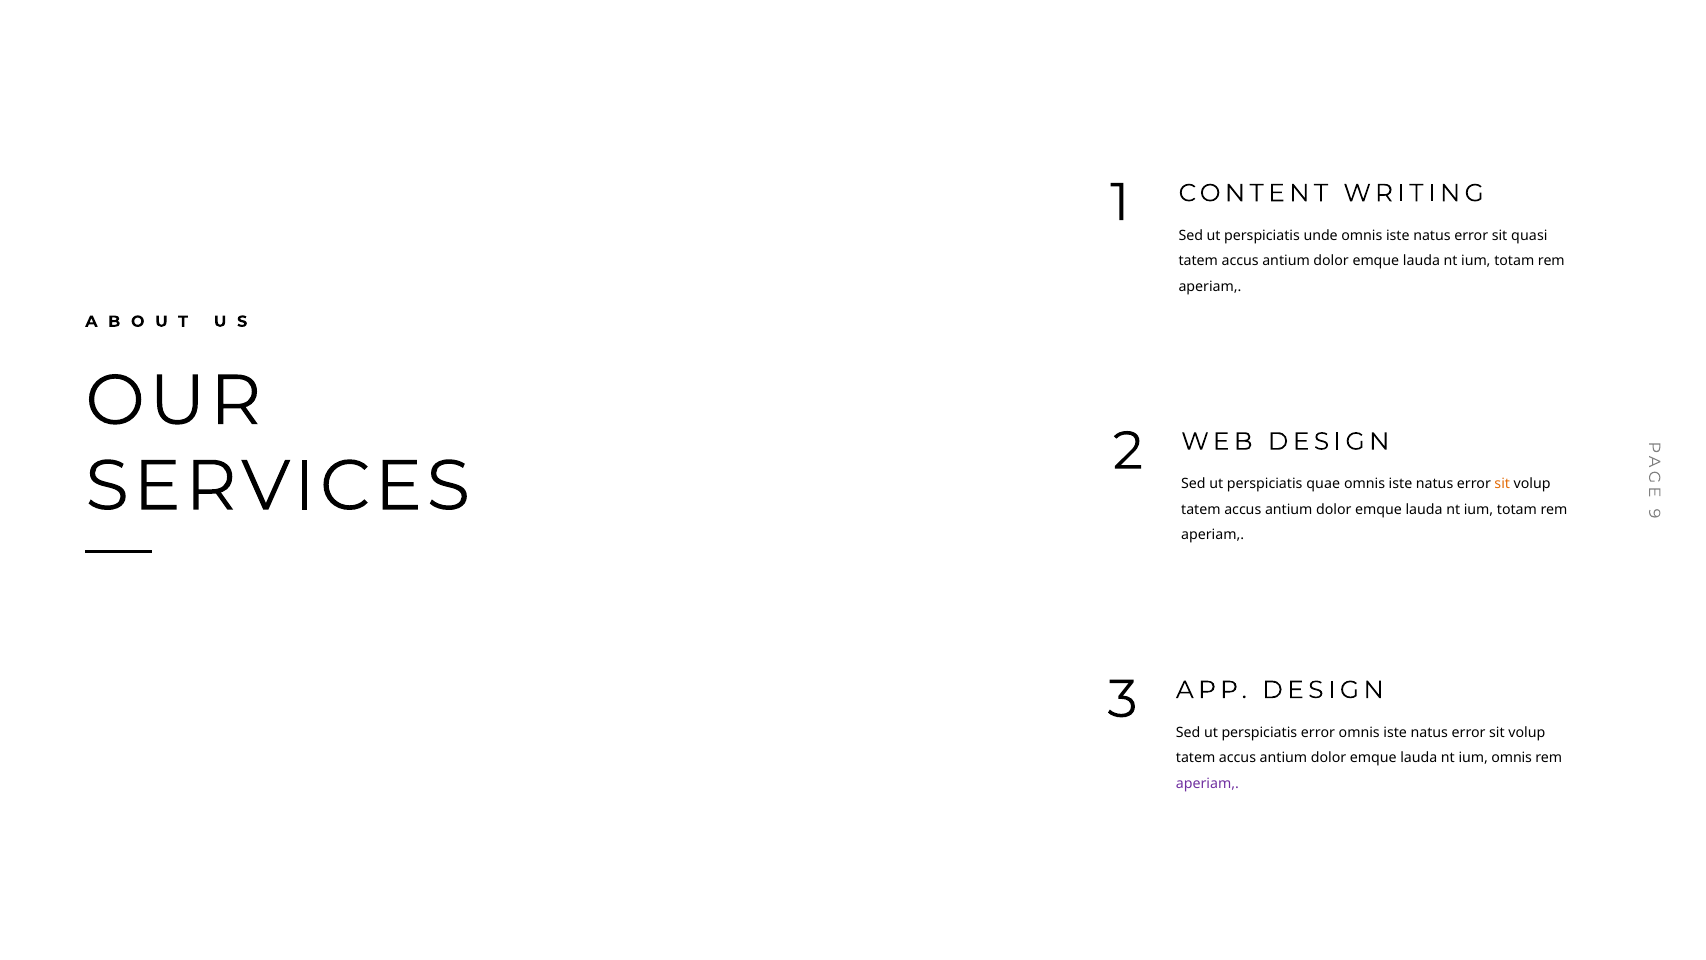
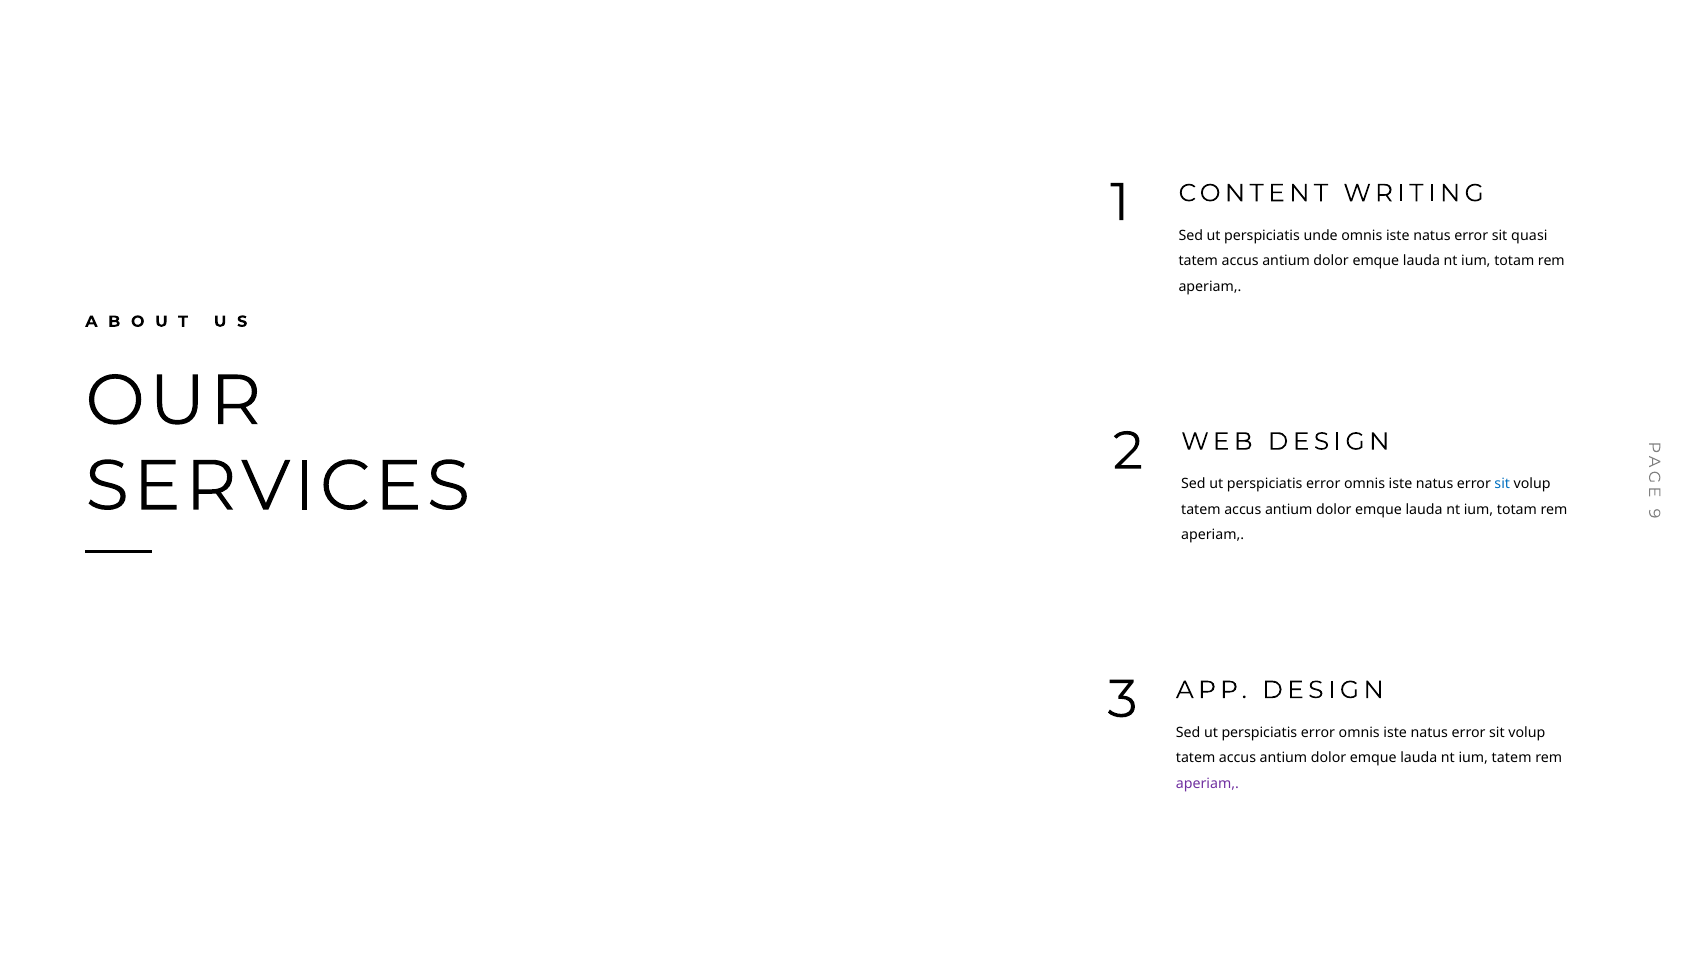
quae at (1323, 484): quae -> error
sit at (1502, 484) colour: orange -> blue
ium omnis: omnis -> tatem
